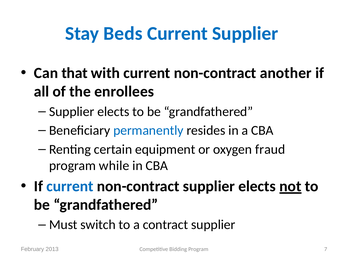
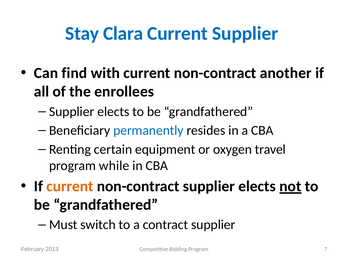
Beds: Beds -> Clara
that: that -> find
fraud: fraud -> travel
current at (70, 186) colour: blue -> orange
